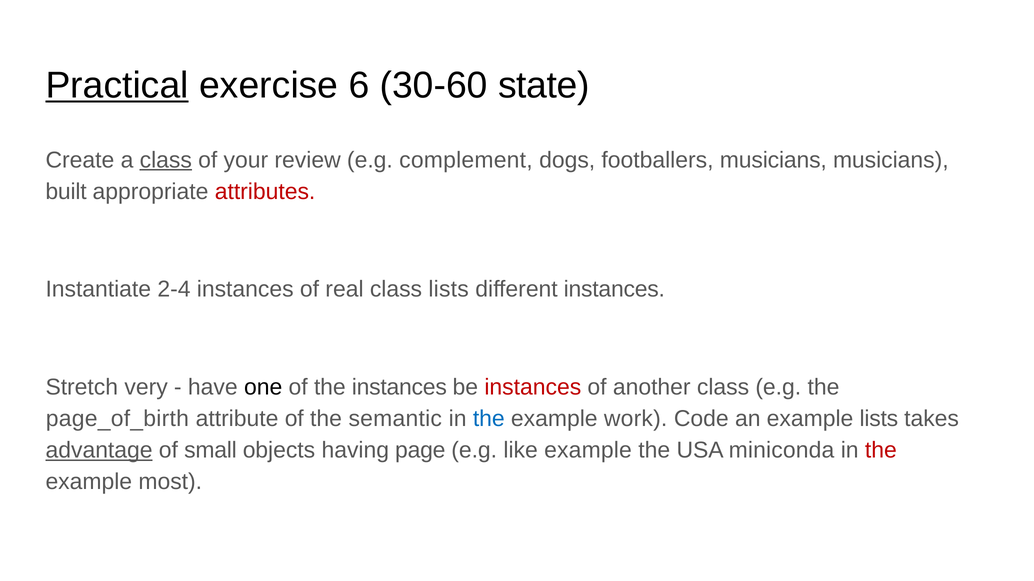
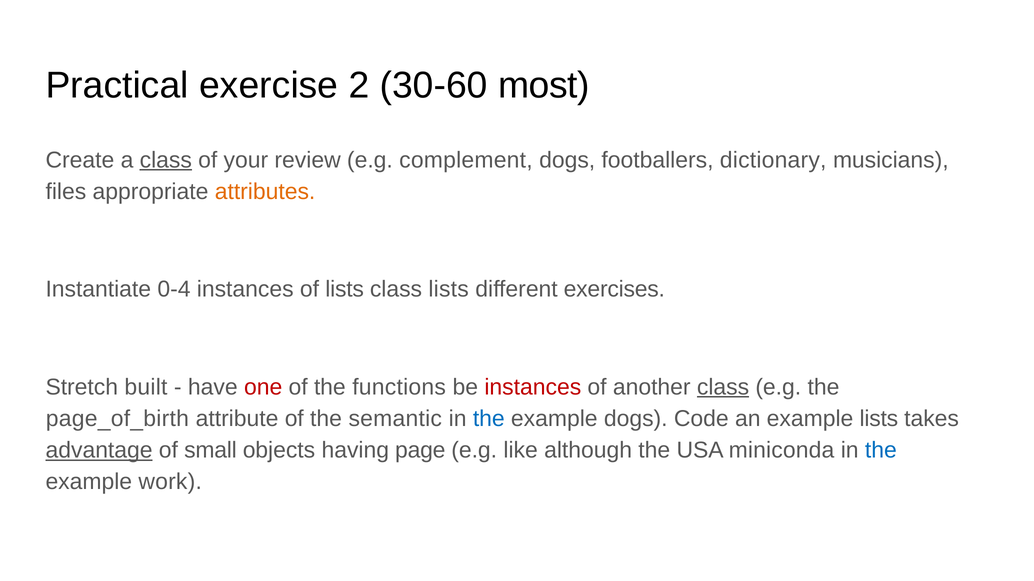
Practical underline: present -> none
6: 6 -> 2
state: state -> most
footballers musicians: musicians -> dictionary
built: built -> files
attributes colour: red -> orange
2-4: 2-4 -> 0-4
of real: real -> lists
different instances: instances -> exercises
very: very -> built
one colour: black -> red
the instances: instances -> functions
class at (723, 387) underline: none -> present
example work: work -> dogs
like example: example -> although
the at (881, 451) colour: red -> blue
most: most -> work
